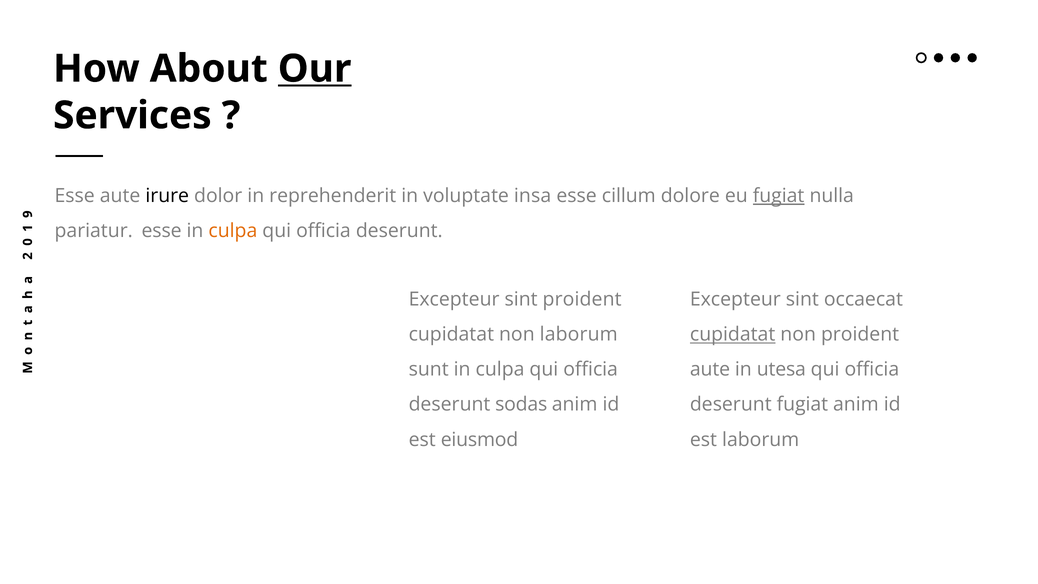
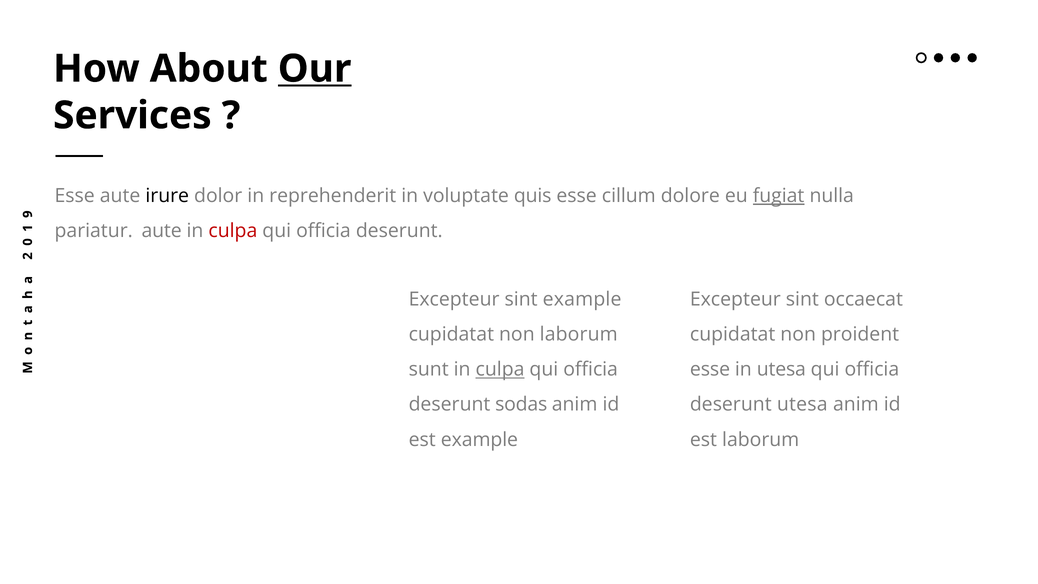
insa: insa -> quis
pariatur esse: esse -> aute
culpa at (233, 231) colour: orange -> red
sint proident: proident -> example
cupidatat at (733, 334) underline: present -> none
culpa at (500, 369) underline: none -> present
aute at (710, 369): aute -> esse
deserunt fugiat: fugiat -> utesa
est eiusmod: eiusmod -> example
